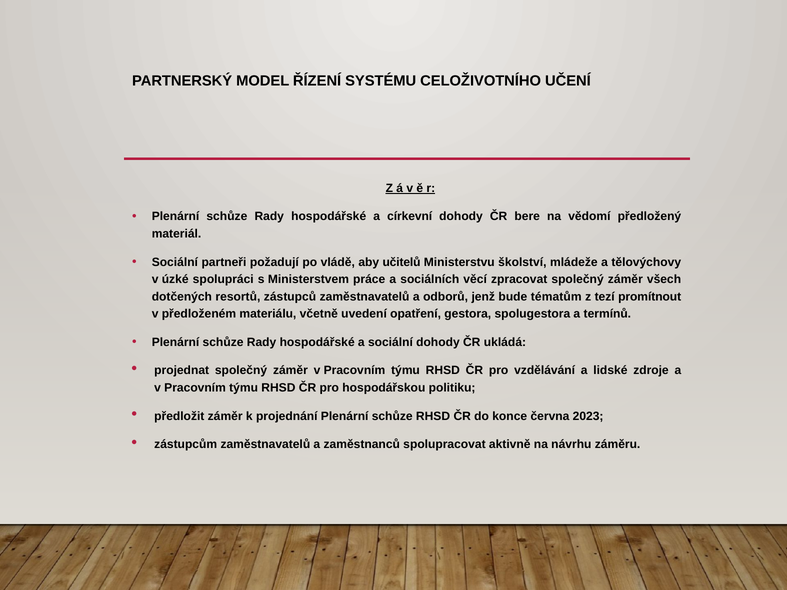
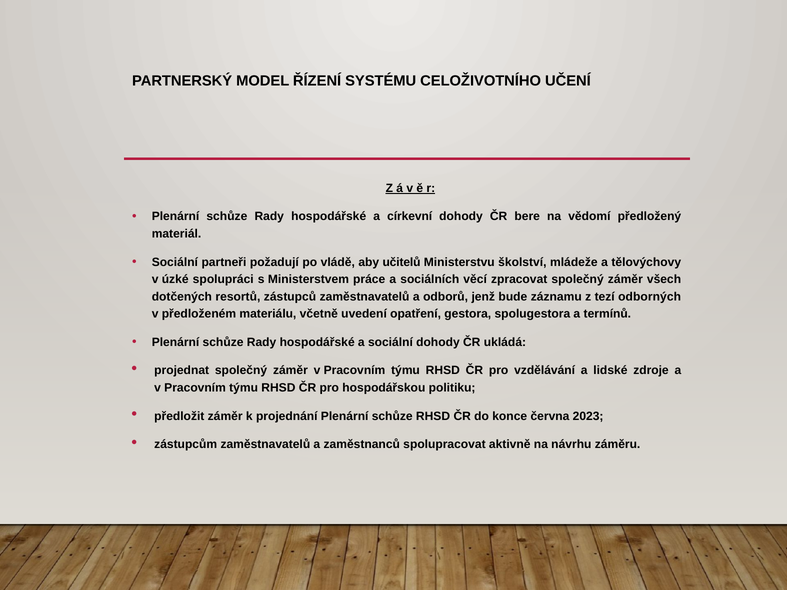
tématům: tématům -> záznamu
promítnout: promítnout -> odborných
